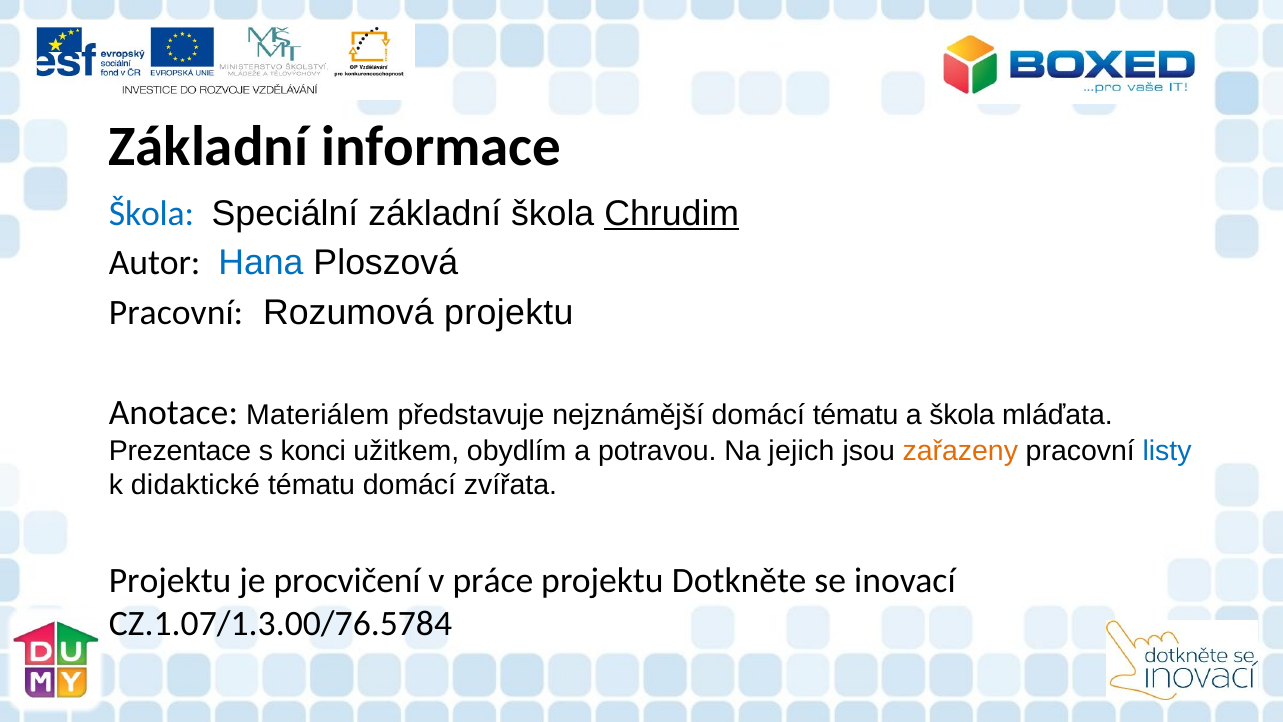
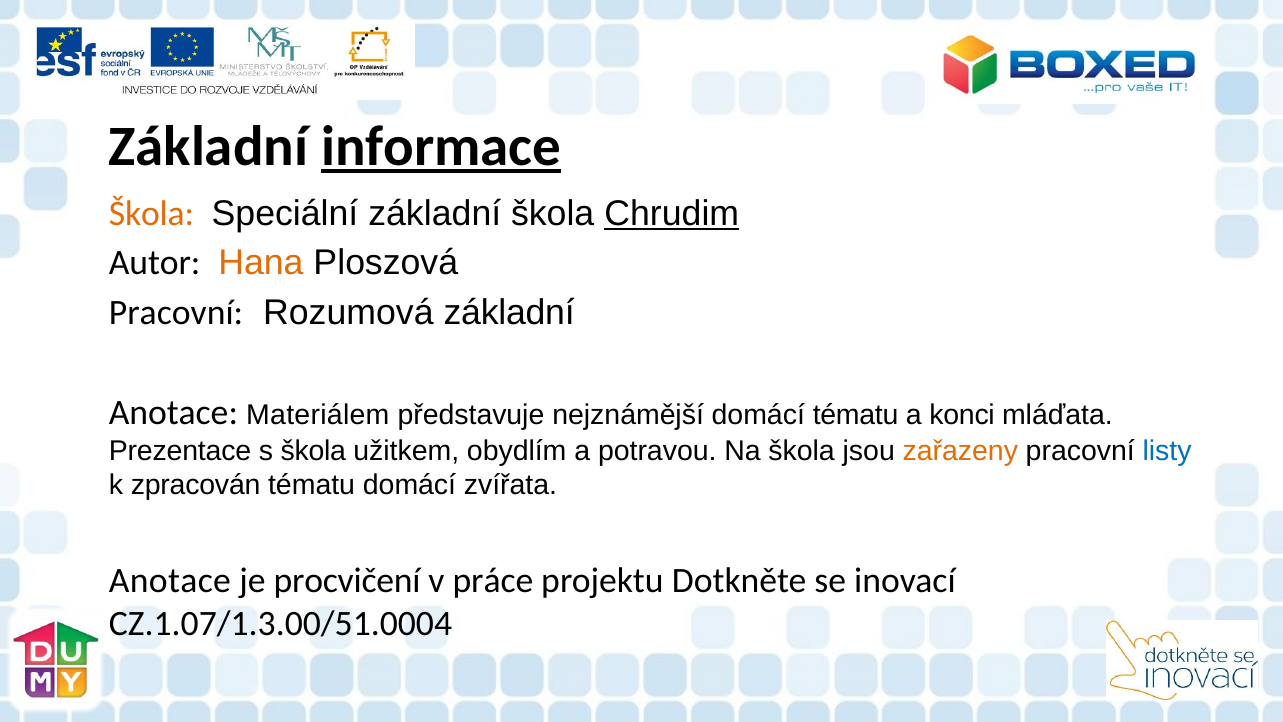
informace underline: none -> present
Škola at (151, 213) colour: blue -> orange
Hana colour: blue -> orange
Rozumová projektu: projektu -> základní
a škola: škola -> konci
s konci: konci -> škola
Na jejich: jejich -> škola
didaktické: didaktické -> zpracován
Projektu at (170, 581): Projektu -> Anotace
CZ.1.07/1.3.00/76.5784: CZ.1.07/1.3.00/76.5784 -> CZ.1.07/1.3.00/51.0004
